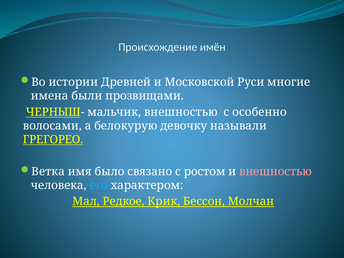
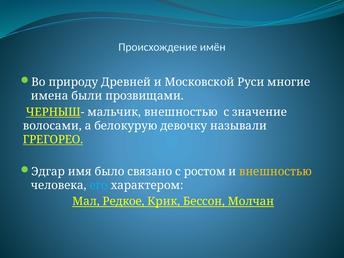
истории: истории -> природу
особенно: особенно -> значение
Ветка: Ветка -> Эдгар
внешностью at (276, 172) colour: pink -> yellow
